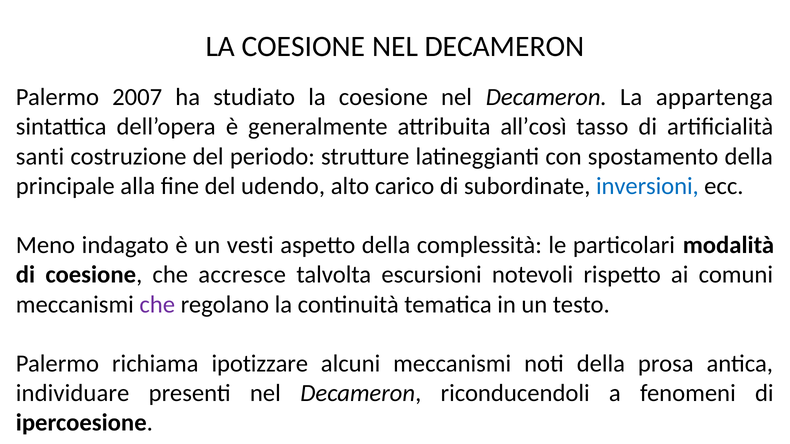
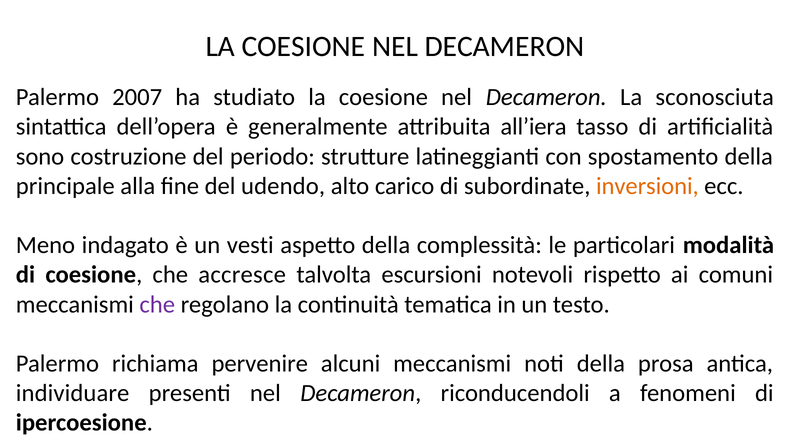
appartenga: appartenga -> sconosciuta
all’così: all’così -> all’iera
santi: santi -> sono
inversioni colour: blue -> orange
ipotizzare: ipotizzare -> pervenire
